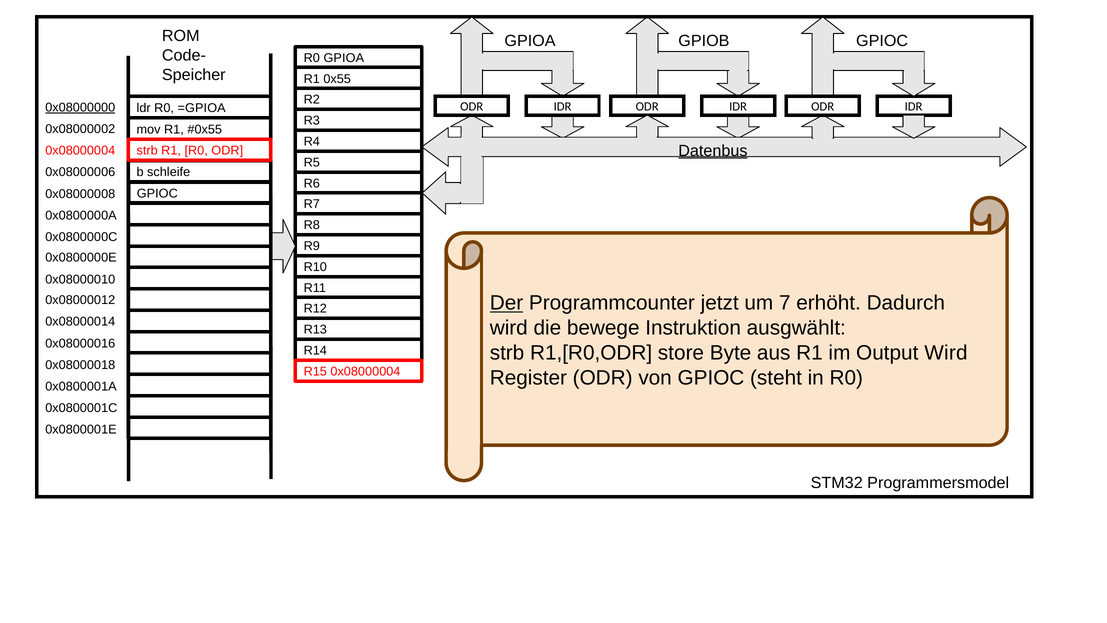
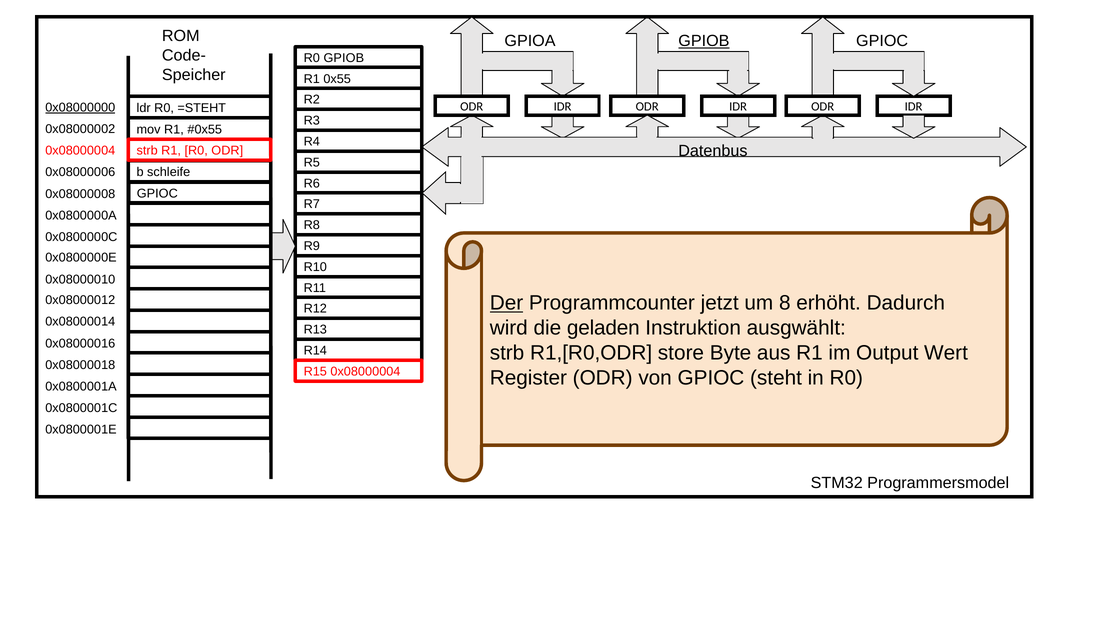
GPIOB at (704, 41) underline: none -> present
R0 GPIOA: GPIOA -> GPIOB
=GPIOA: =GPIOA -> =STEHT
Datenbus underline: present -> none
7: 7 -> 8
bewege: bewege -> geladen
Output Wird: Wird -> Wert
